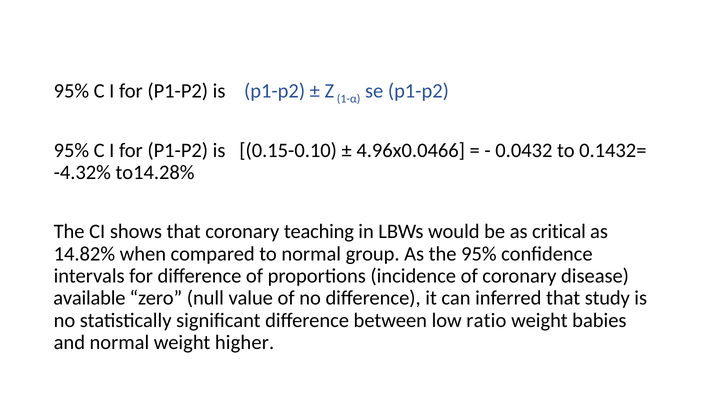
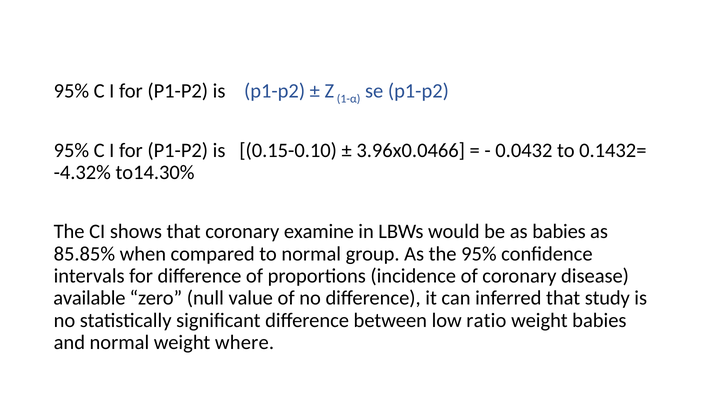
4.96x0.0466: 4.96x0.0466 -> 3.96x0.0466
to14.28%: to14.28% -> to14.30%
teaching: teaching -> examine
as critical: critical -> babies
14.82%: 14.82% -> 85.85%
higher: higher -> where
